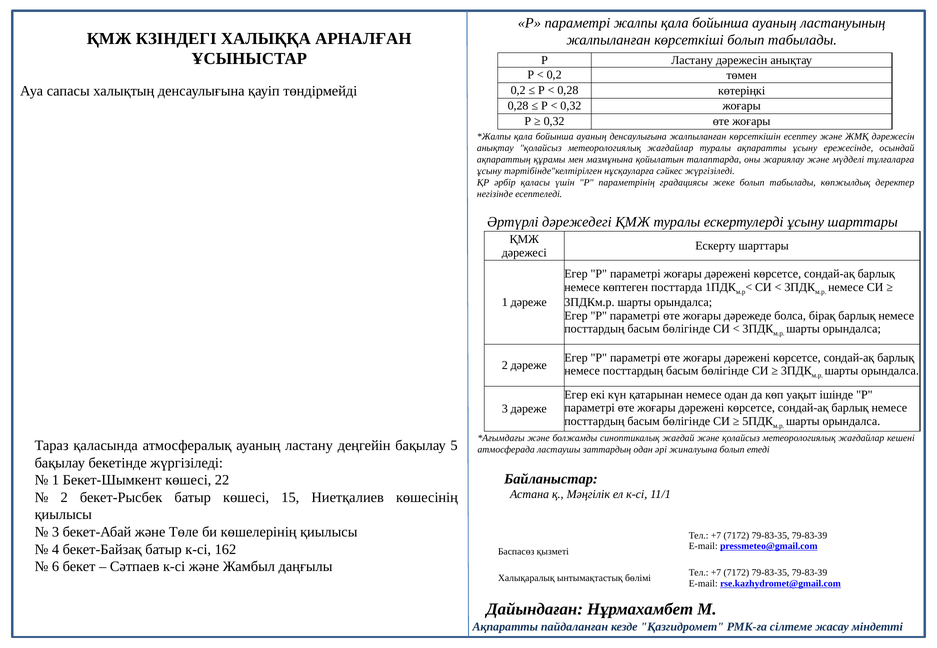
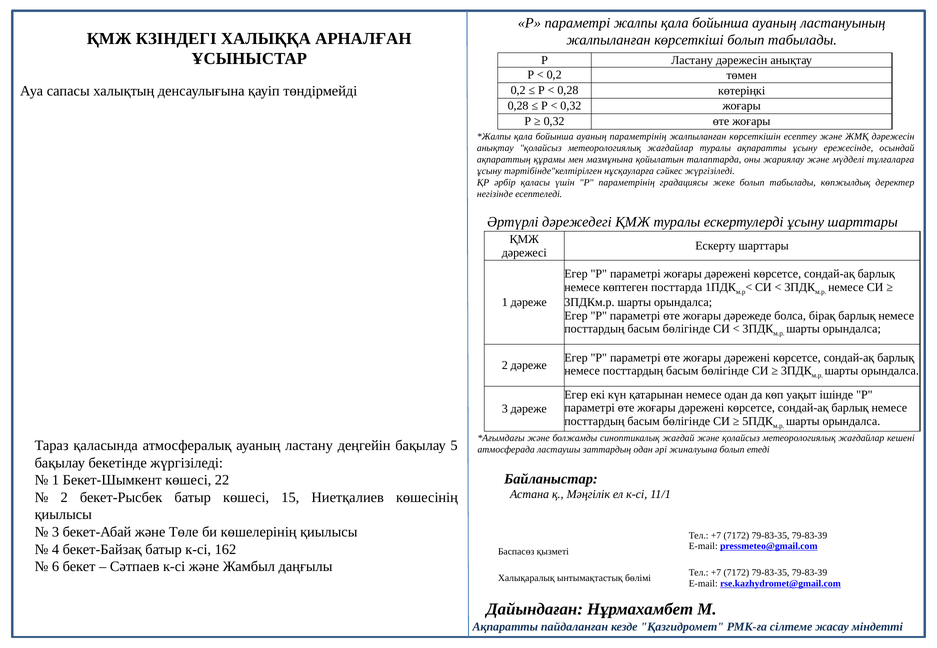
ауаның денсаулығына: денсаулығына -> параметрінің
